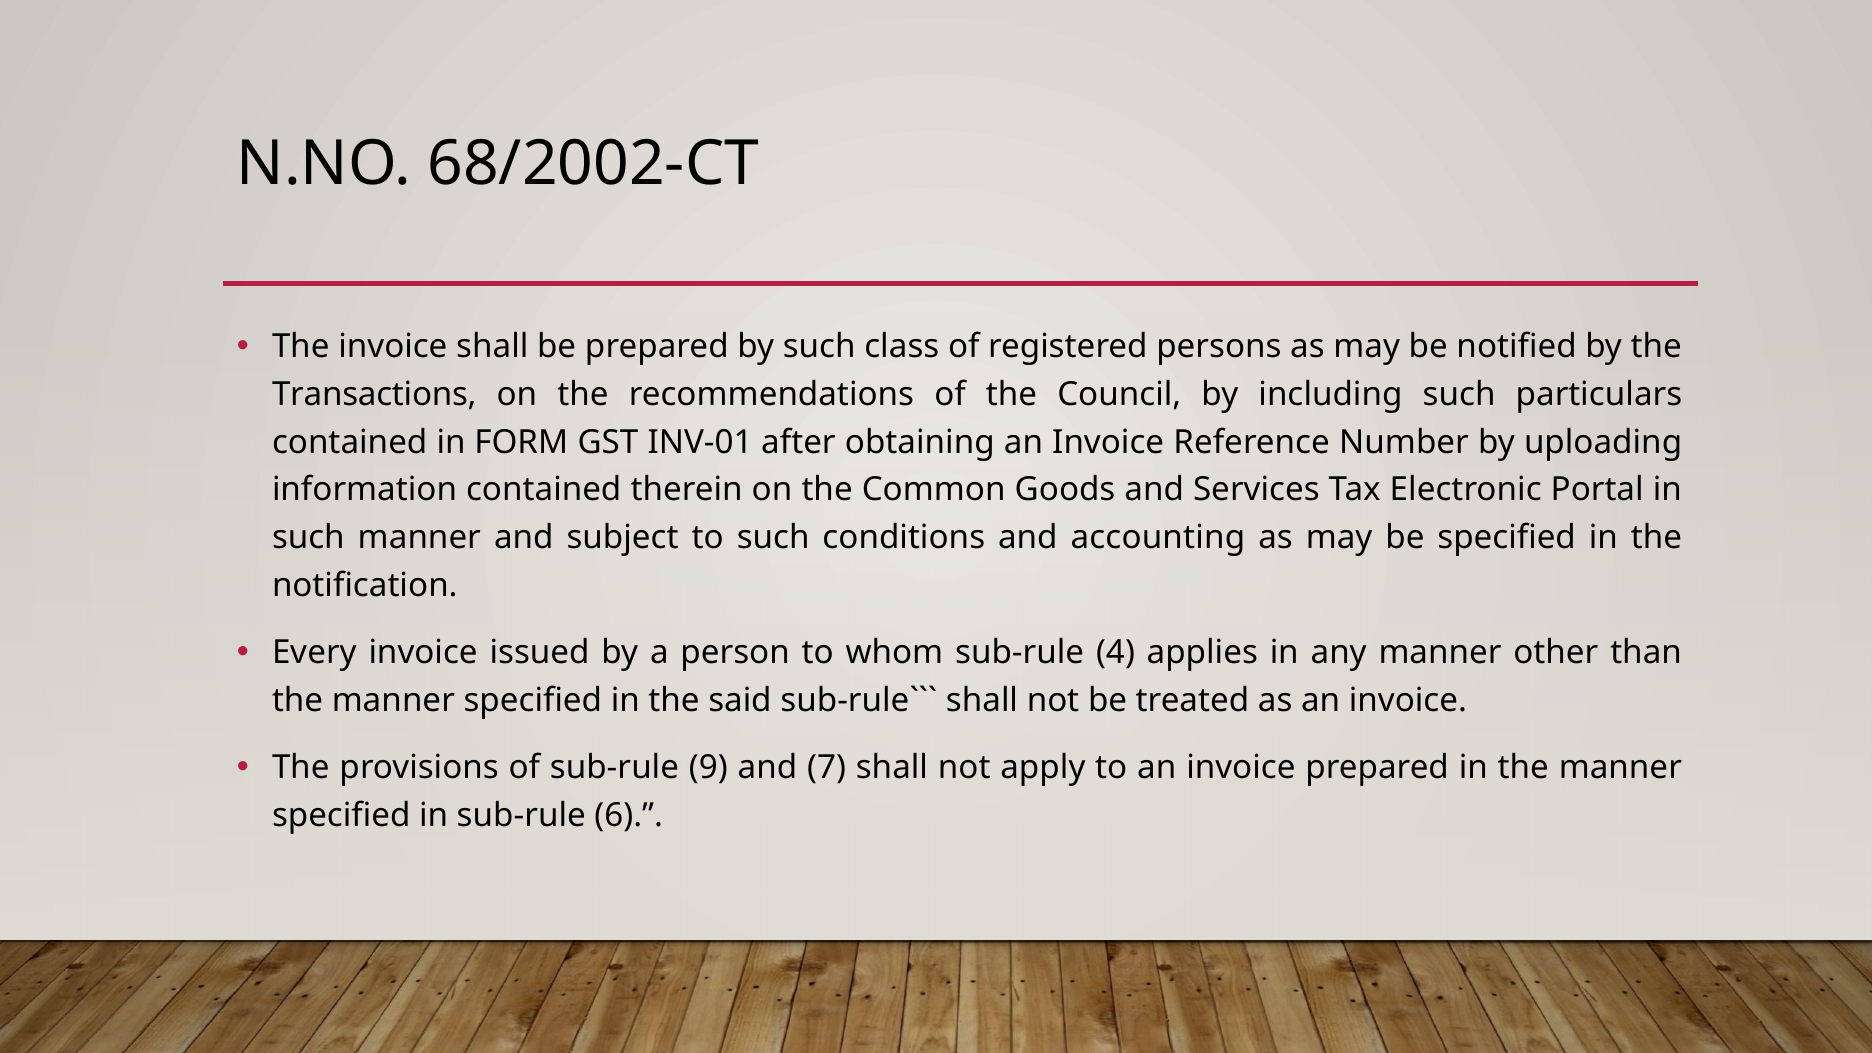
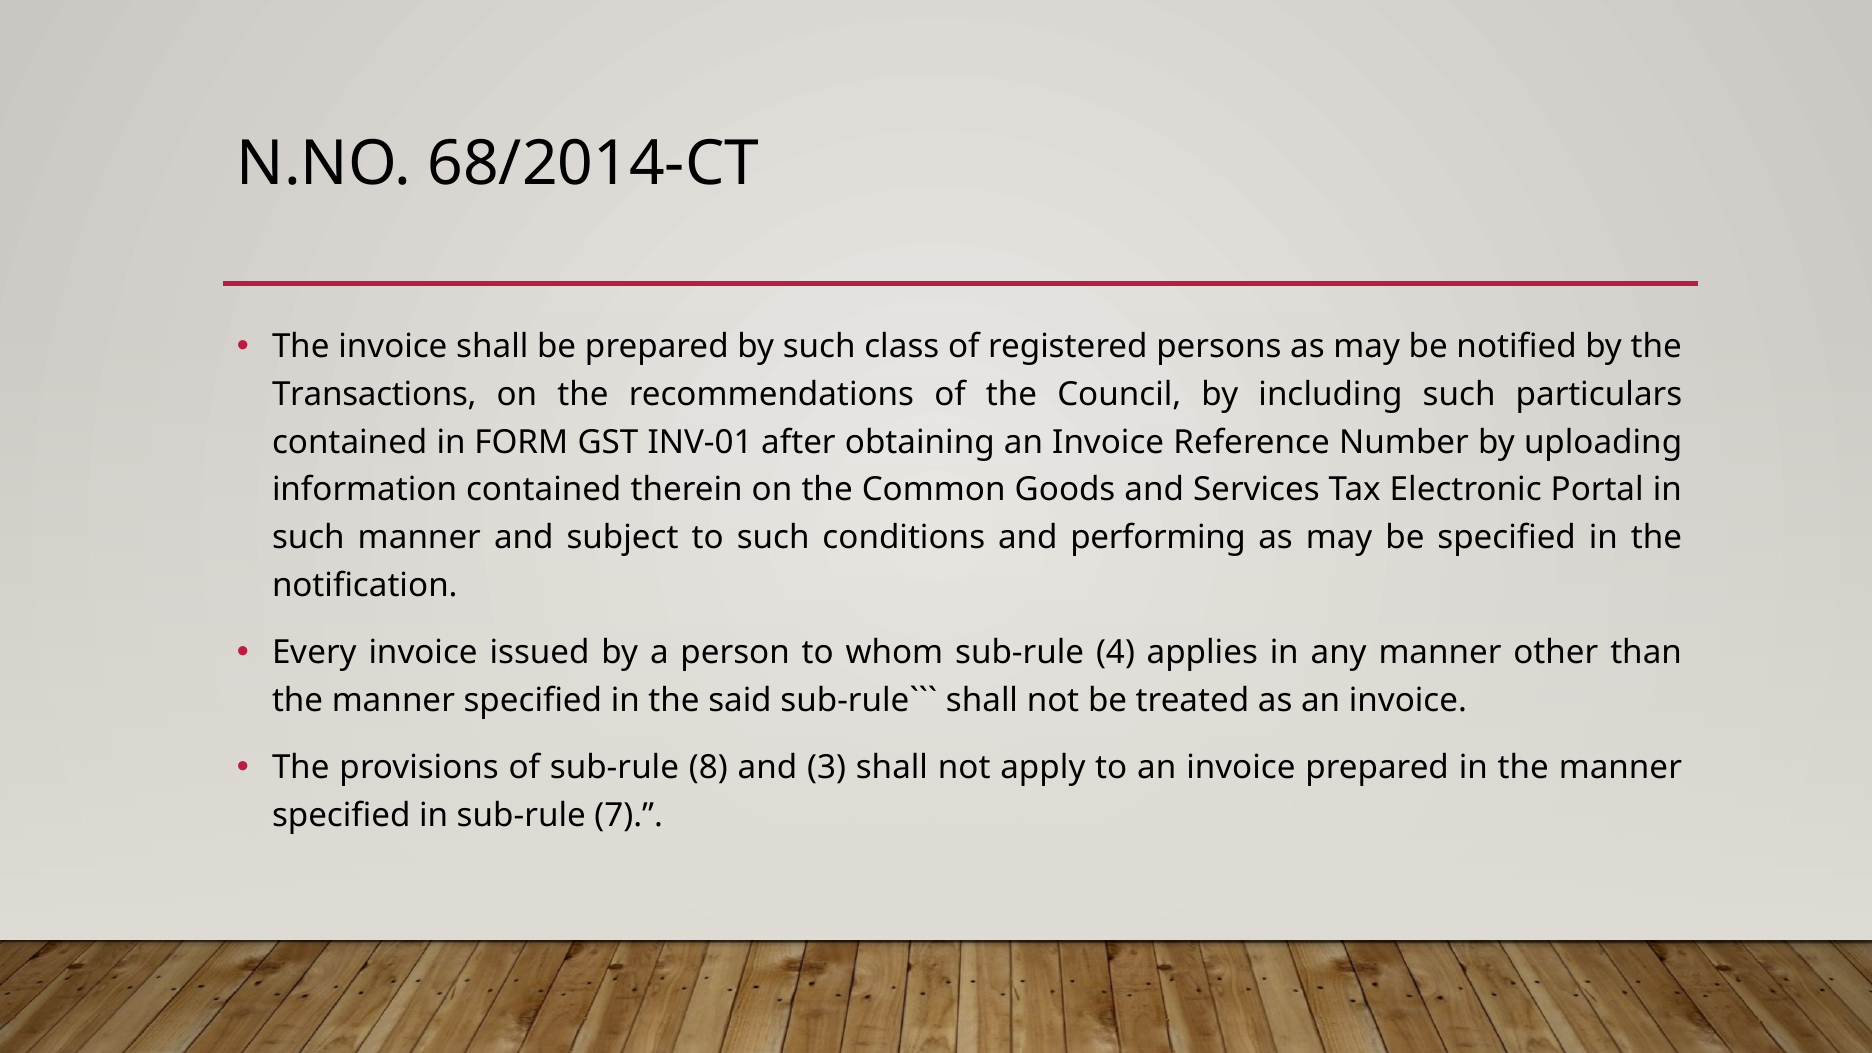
68/2002-CT: 68/2002-CT -> 68/2014-CT
accounting: accounting -> performing
9: 9 -> 8
7: 7 -> 3
6: 6 -> 7
